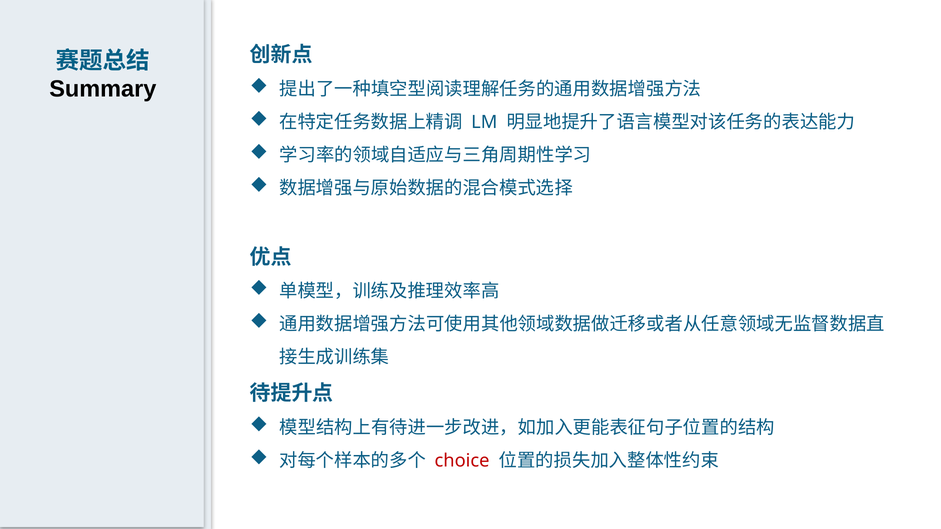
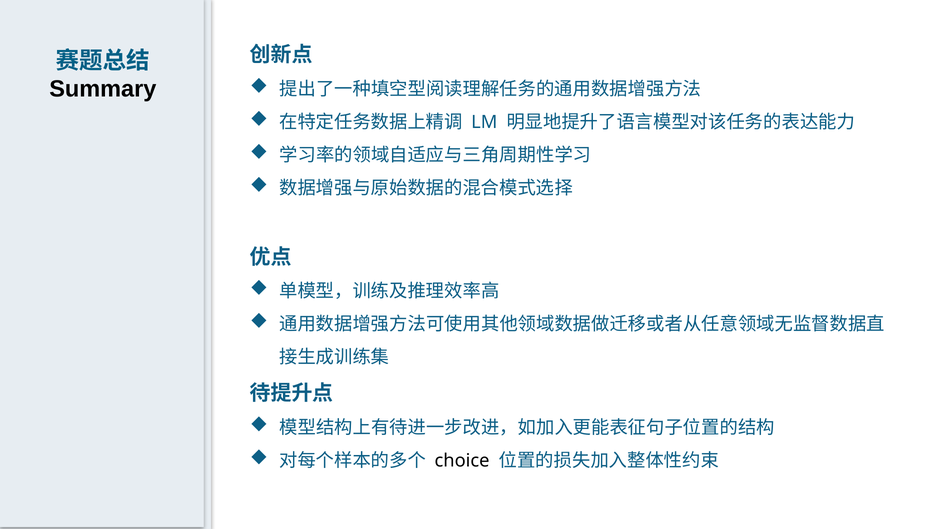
choice colour: red -> black
